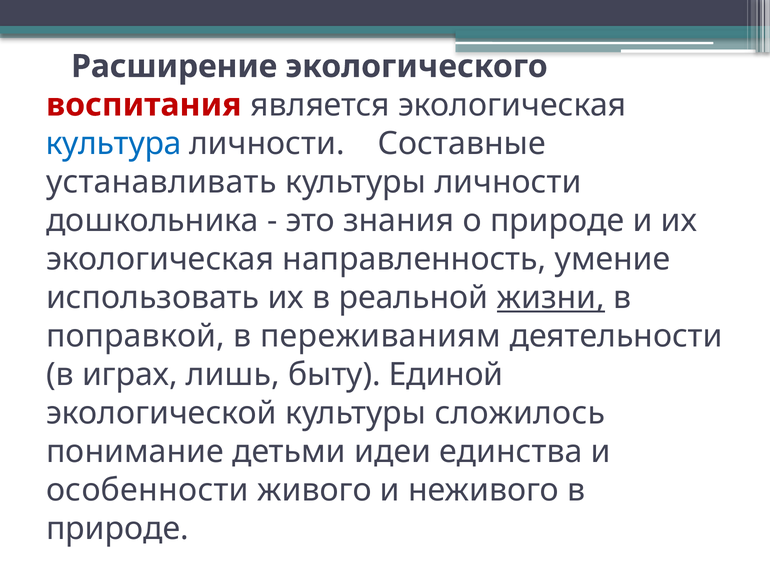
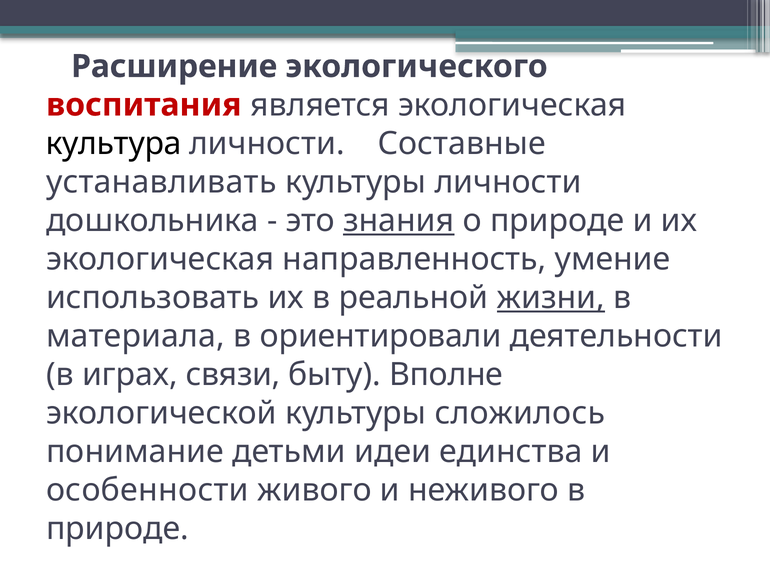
культура colour: blue -> black
знания underline: none -> present
поправкой: поправкой -> материала
переживаниям: переживаниям -> ориентировали
лишь: лишь -> связи
Единой: Единой -> Вполне
